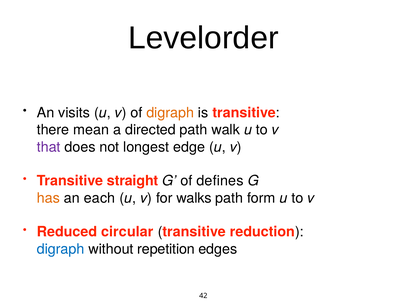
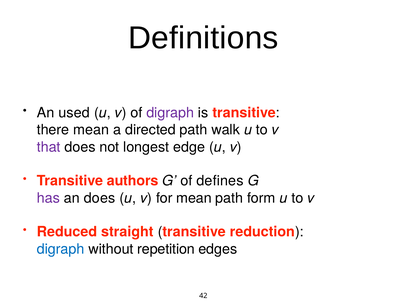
Levelorder: Levelorder -> Definitions
visits: visits -> used
digraph at (170, 113) colour: orange -> purple
straight: straight -> authors
has colour: orange -> purple
an each: each -> does
for walks: walks -> mean
circular: circular -> straight
